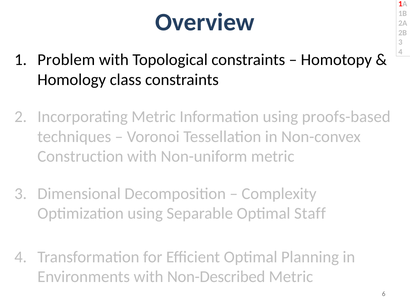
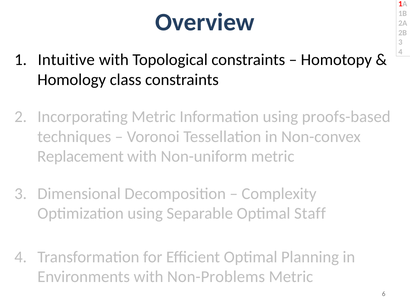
Problem: Problem -> Intuitive
Construction: Construction -> Replacement
Non-Described: Non-Described -> Non-Problems
